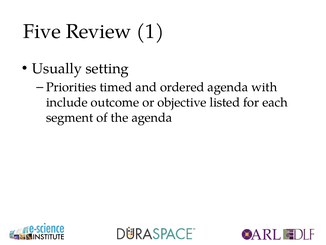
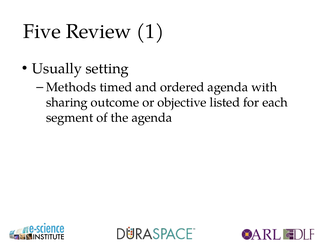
Priorities: Priorities -> Methods
include: include -> sharing
